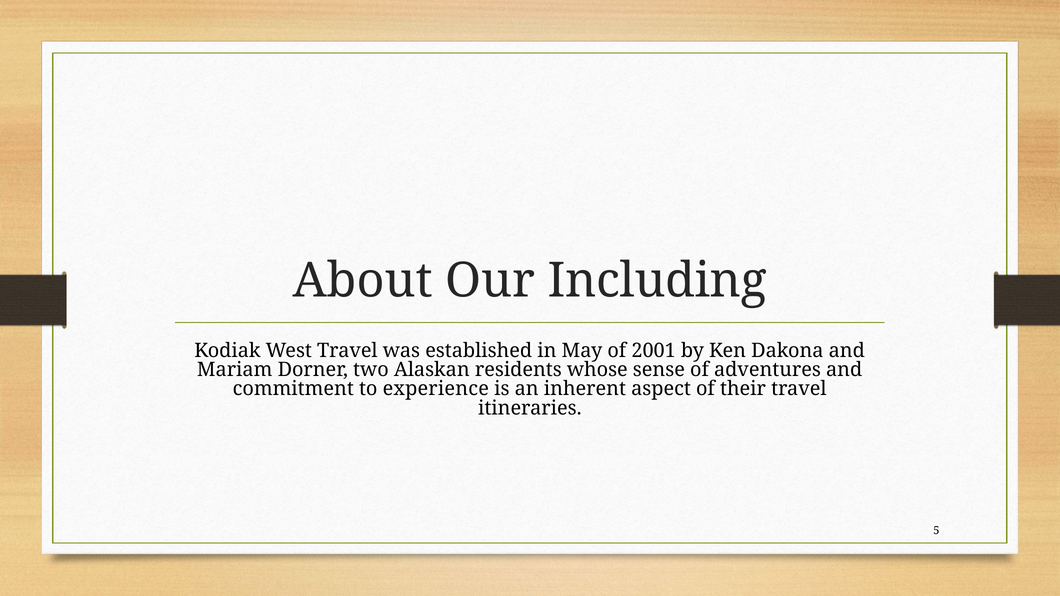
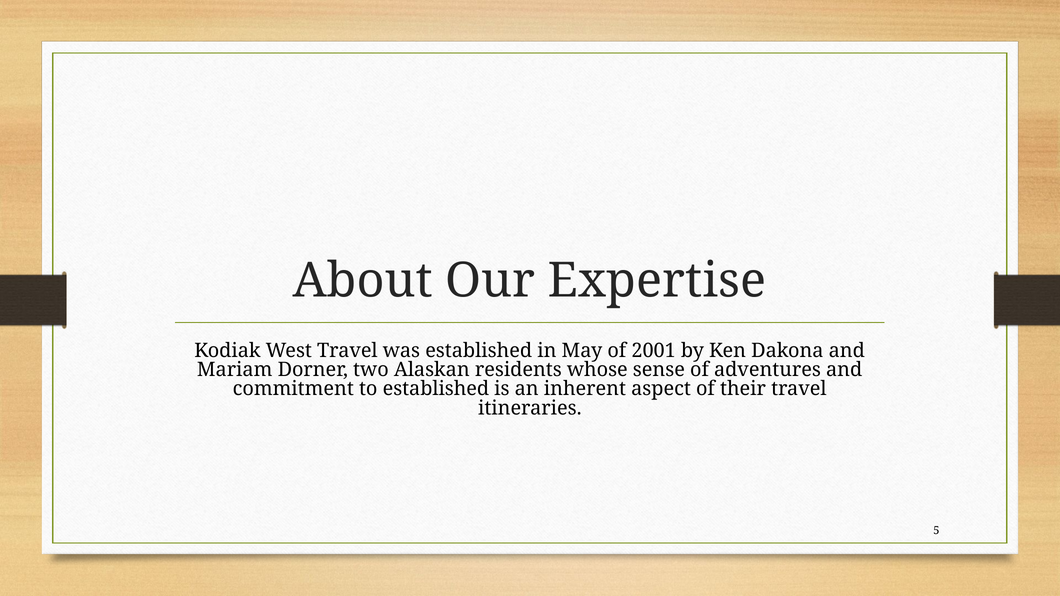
Including: Including -> Expertise
to experience: experience -> established
